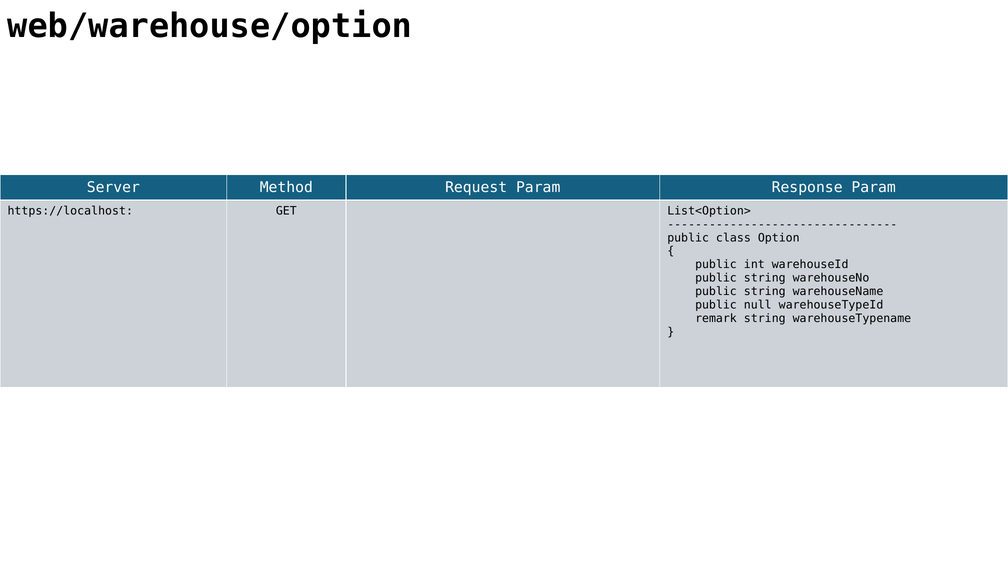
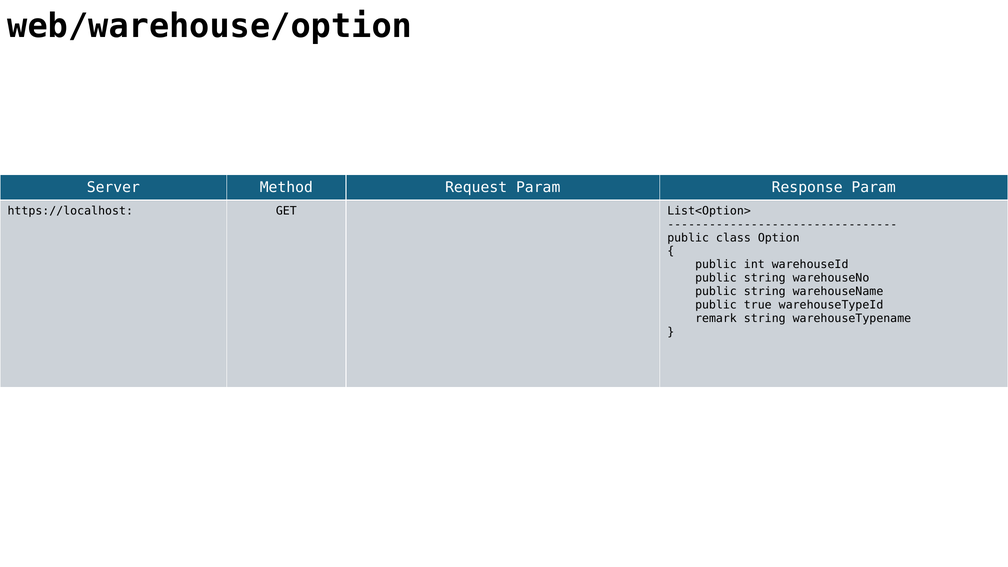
null: null -> true
